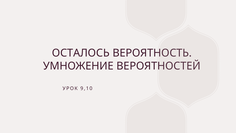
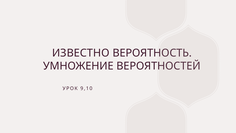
ОСТАЛОСЬ: ОСТАЛОСЬ -> ИЗВЕСТНО
